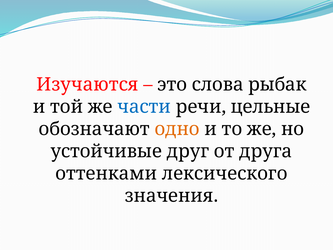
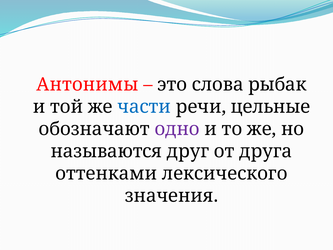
Изучаются: Изучаются -> Антонимы
одно colour: orange -> purple
устойчивые: устойчивые -> называются
